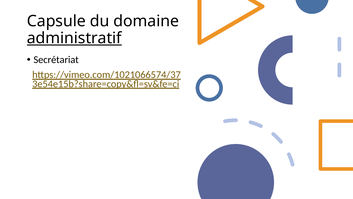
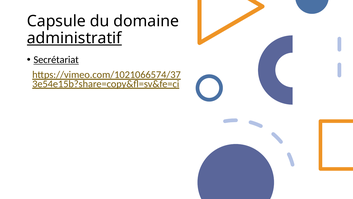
Secrétariat underline: none -> present
